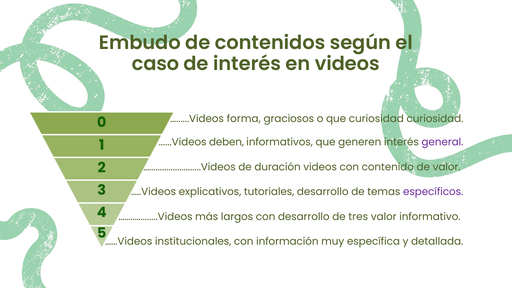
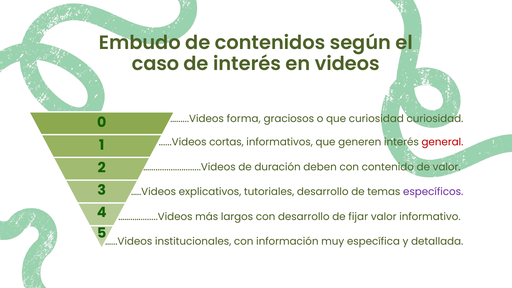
deben: deben -> cortas
general colour: purple -> red
duración videos: videos -> deben
tres: tres -> fijar
